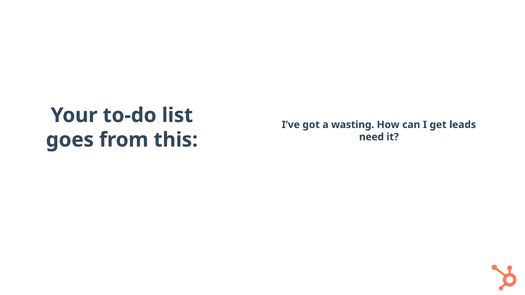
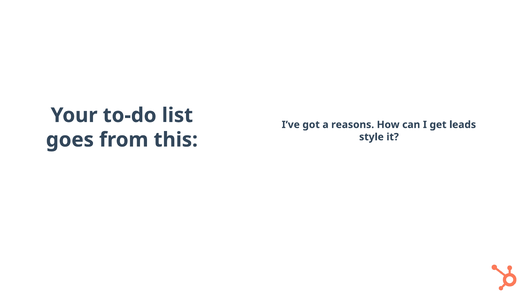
wasting: wasting -> reasons
need: need -> style
